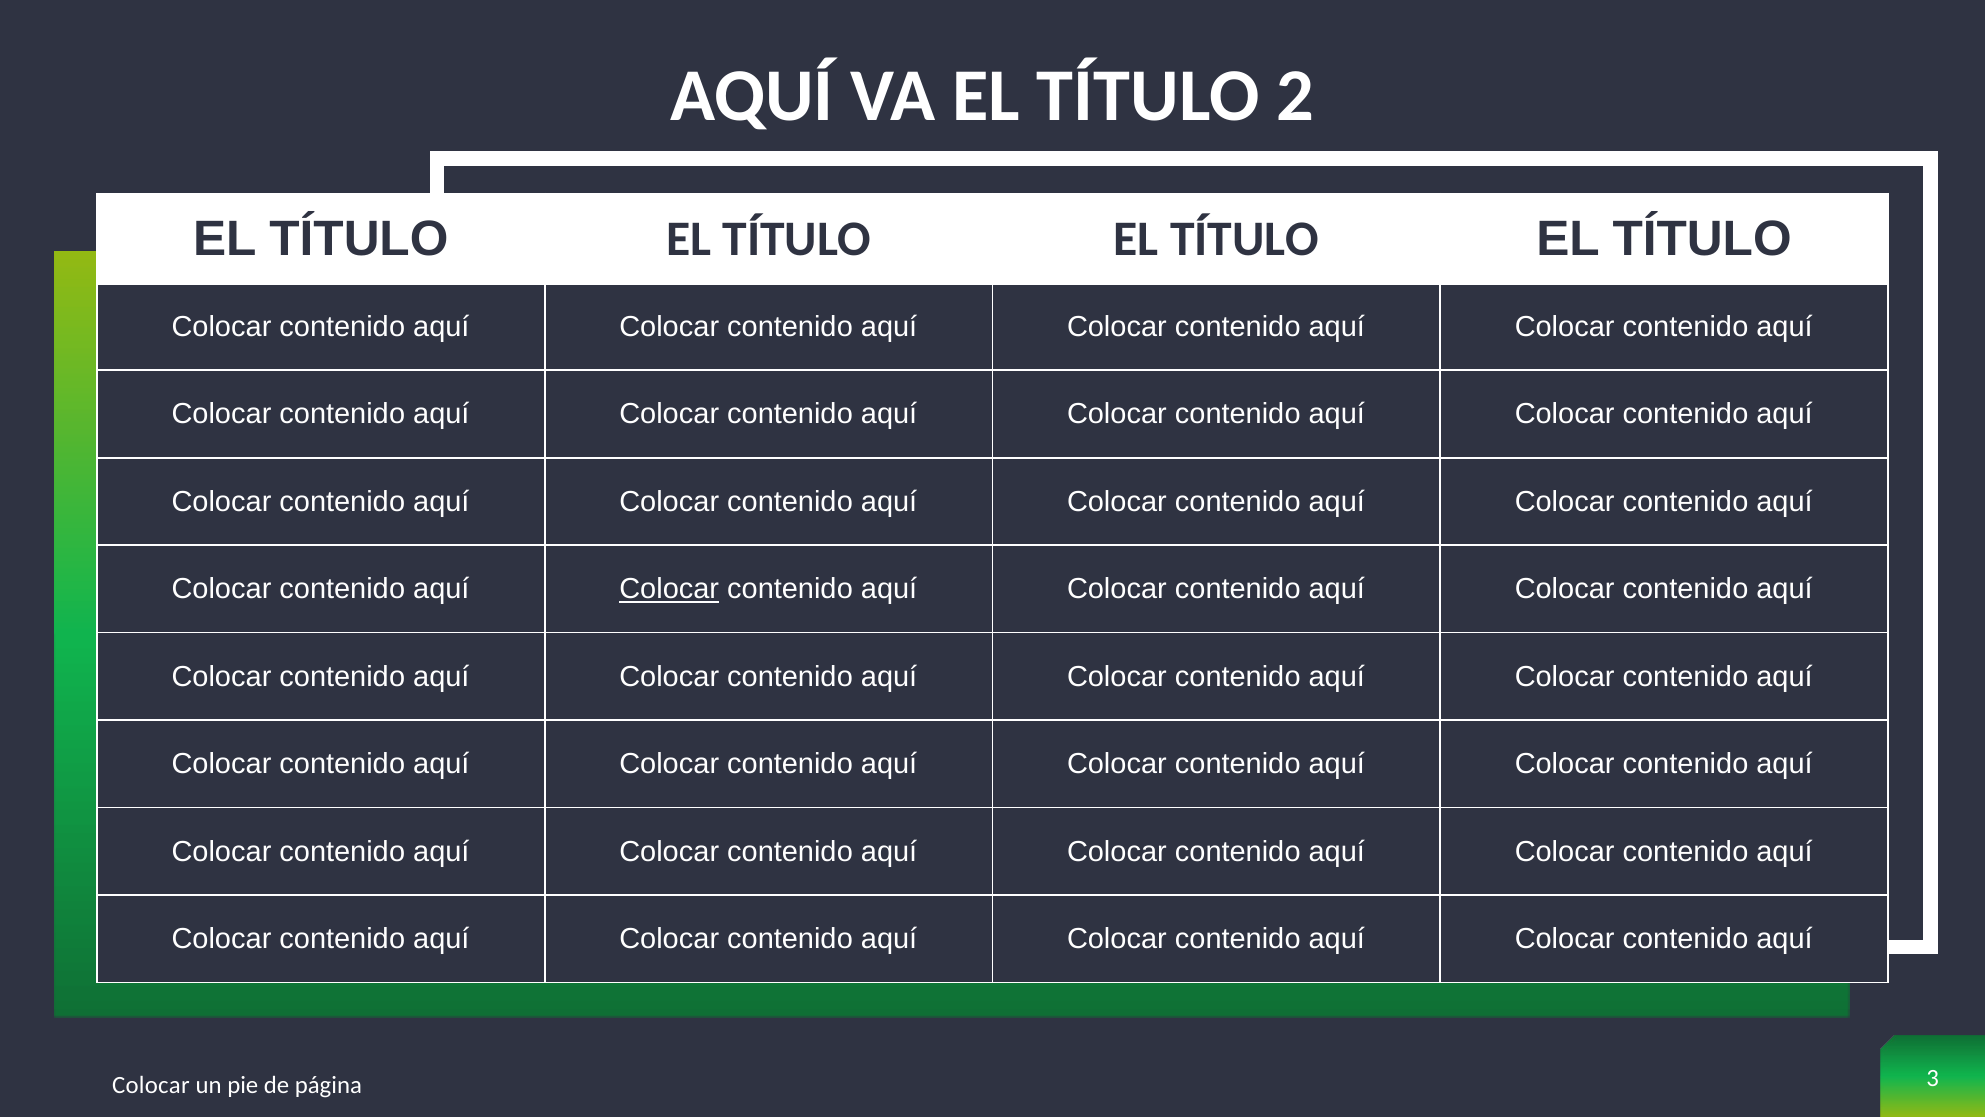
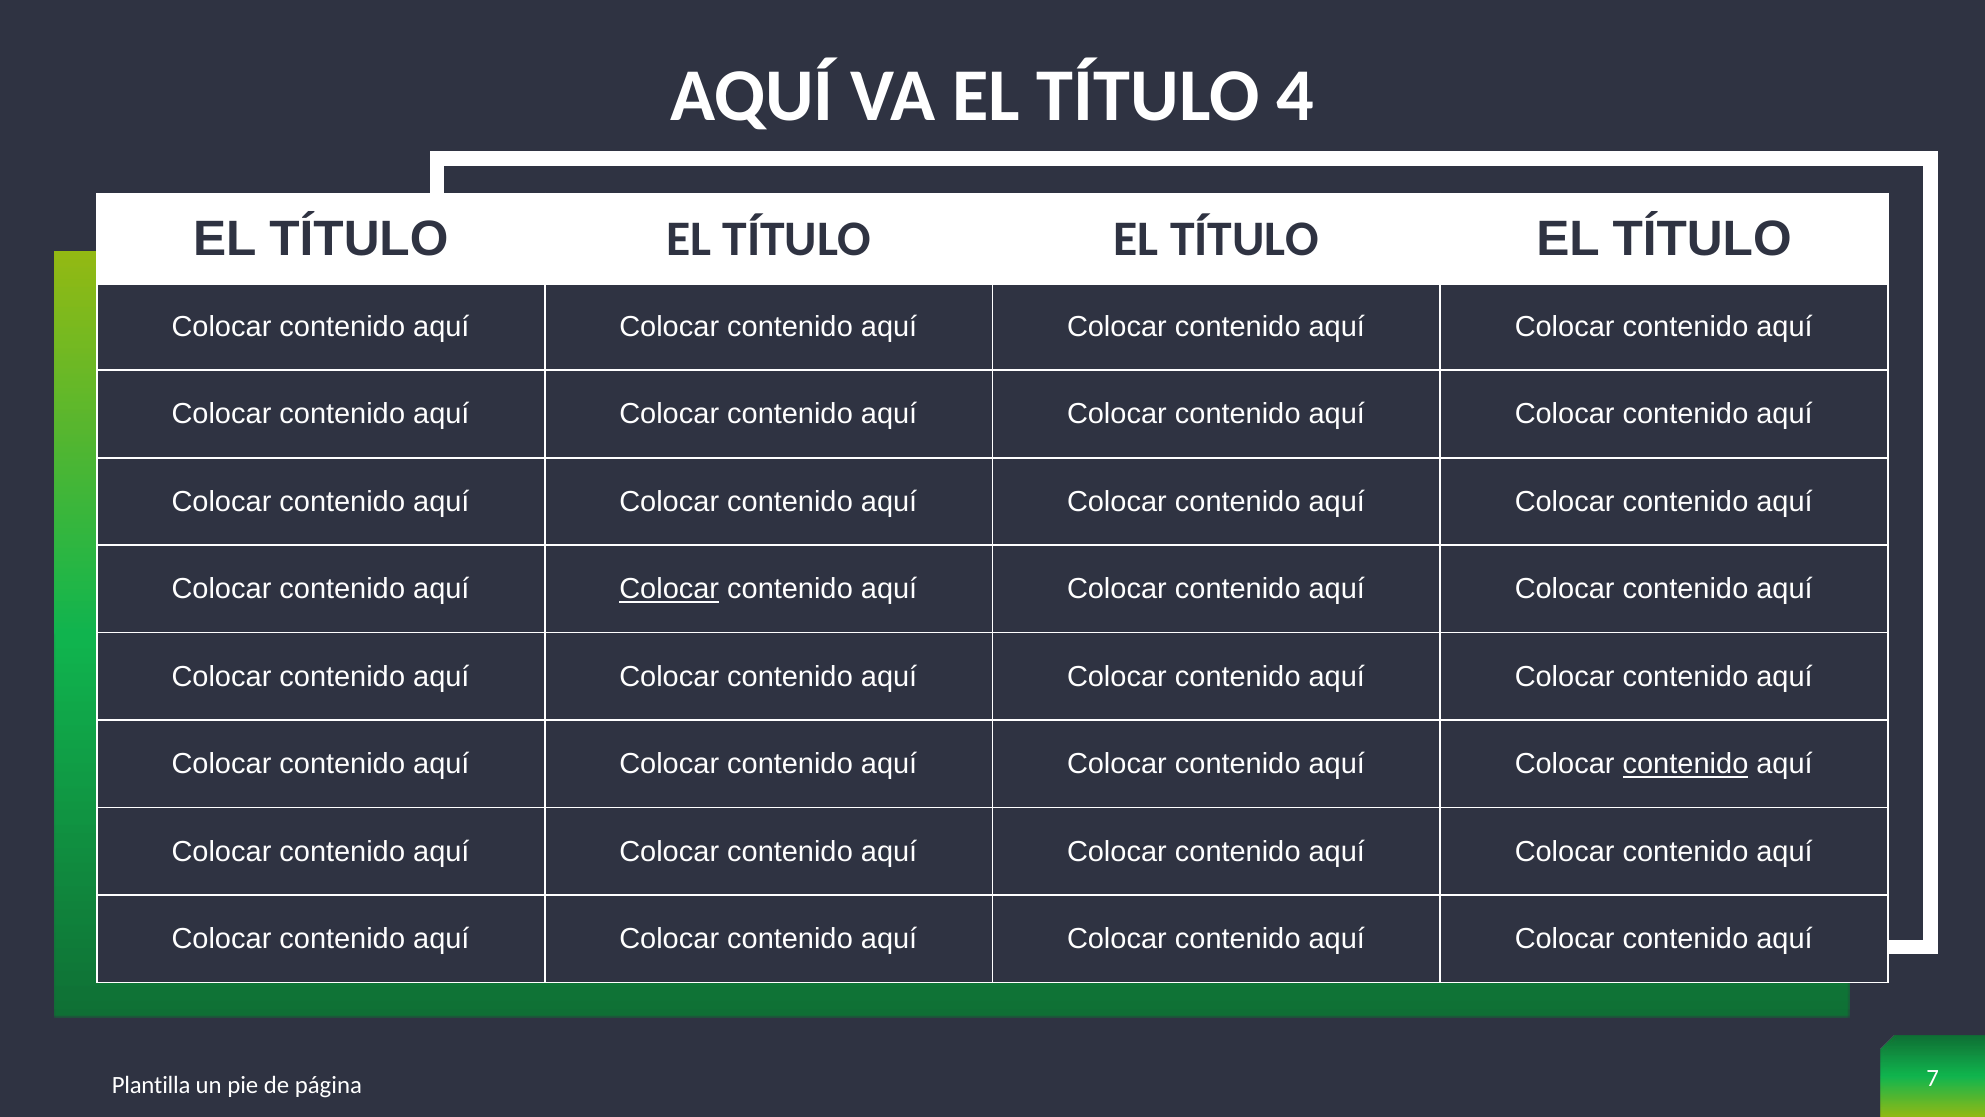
2: 2 -> 4
contenido at (1685, 764) underline: none -> present
Colocar at (151, 1085): Colocar -> Plantilla
3: 3 -> 7
